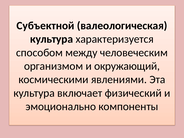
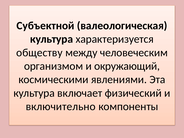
способом: способом -> обществу
эмоционально: эмоционально -> включительно
